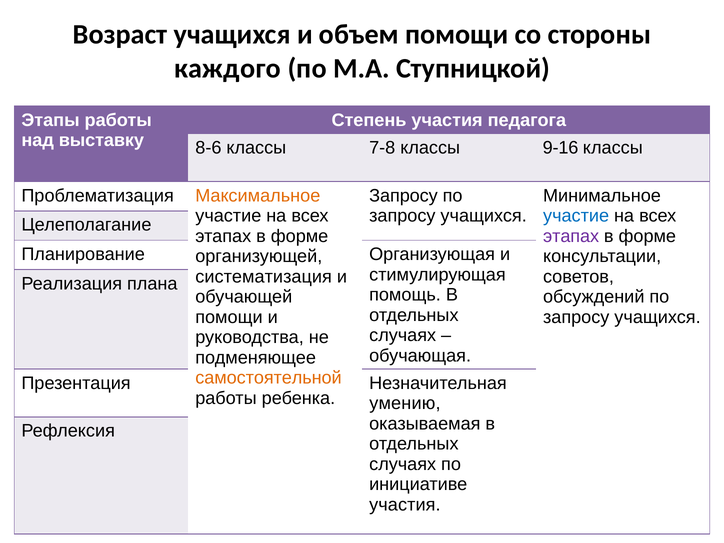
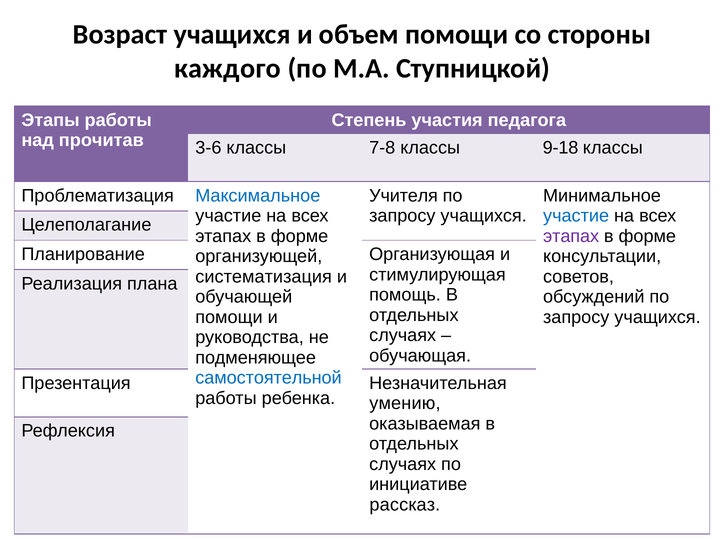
выставку: выставку -> прочитав
8-6: 8-6 -> 3-6
9-16: 9-16 -> 9-18
Максимальное colour: orange -> blue
Запросу at (403, 196): Запросу -> Учителя
самостоятельной colour: orange -> blue
участия at (405, 505): участия -> рассказ
